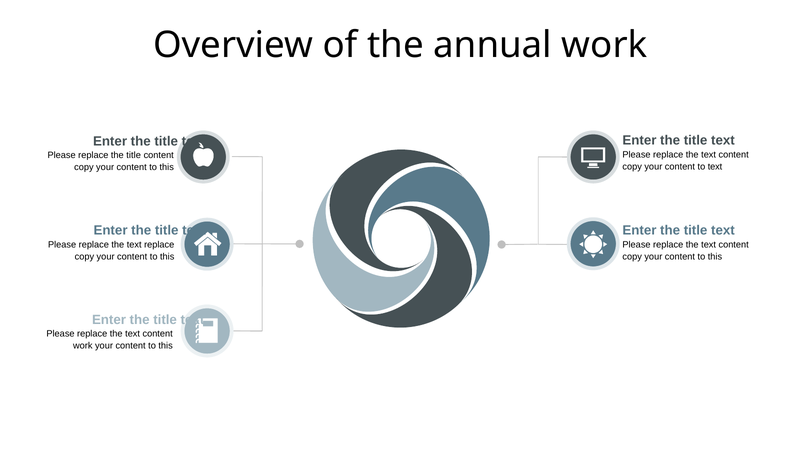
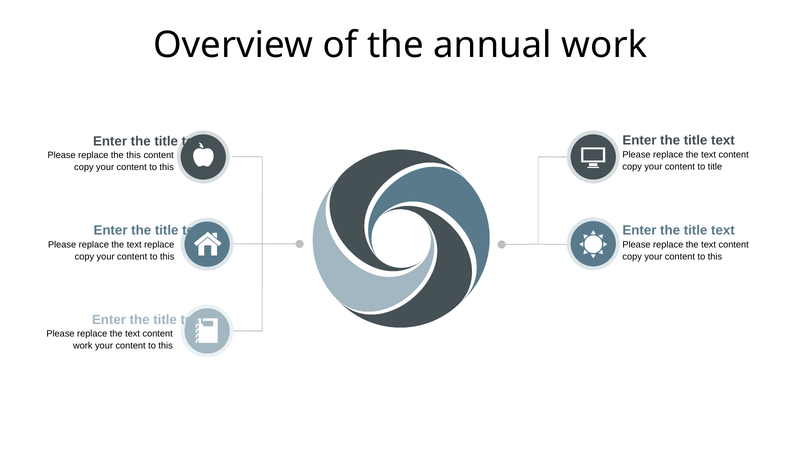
replace the title: title -> this
to text: text -> title
